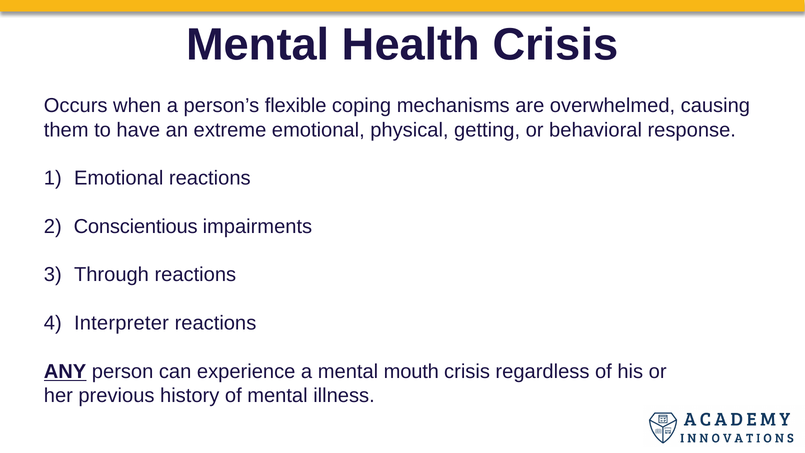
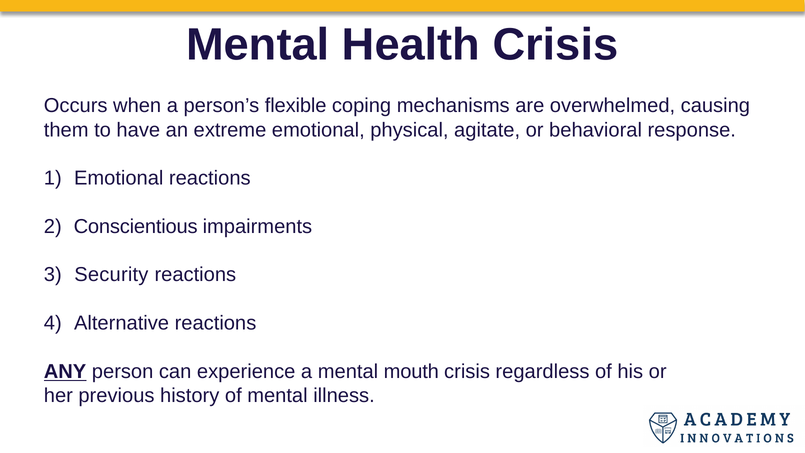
getting: getting -> agitate
Through: Through -> Security
Interpreter: Interpreter -> Alternative
